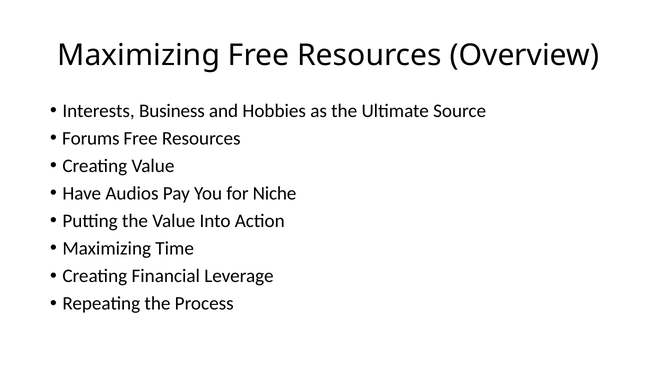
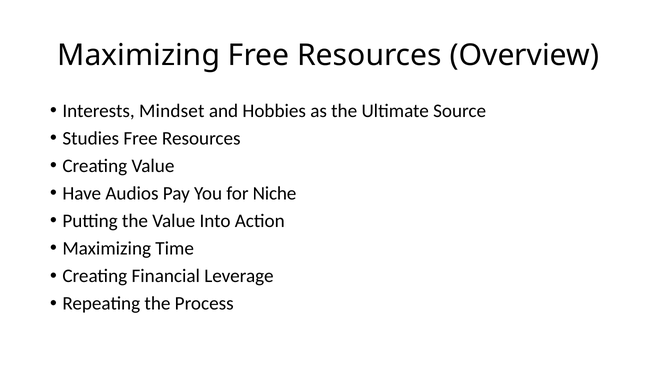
Business: Business -> Mindset
Forums: Forums -> Studies
